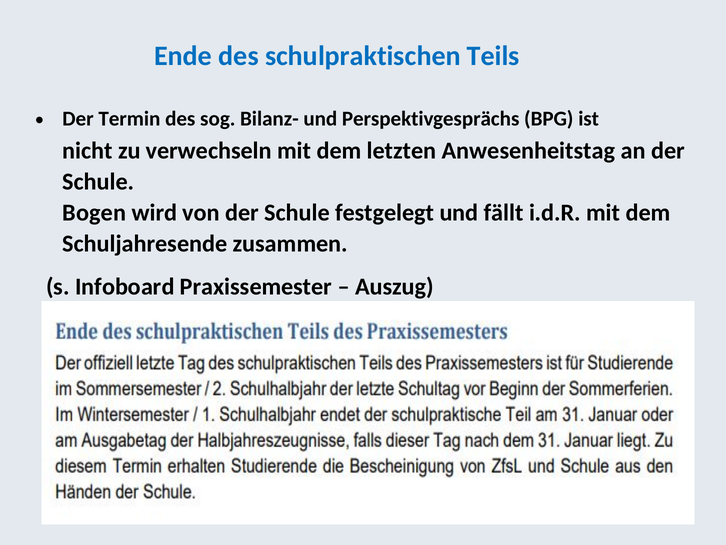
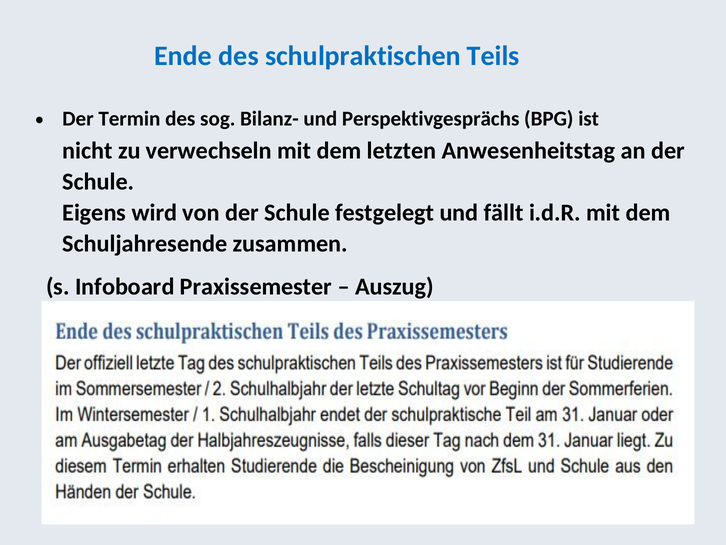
Bogen: Bogen -> Eigens
